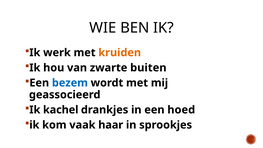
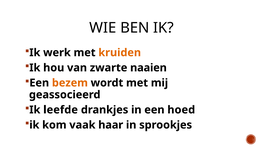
buiten: buiten -> naaien
bezem colour: blue -> orange
kachel: kachel -> leefde
